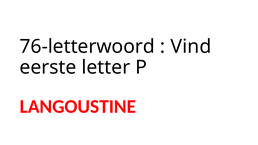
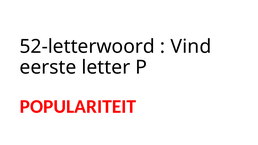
76-letterwoord: 76-letterwoord -> 52-letterwoord
LANGOUSTINE: LANGOUSTINE -> POPULARITEIT
